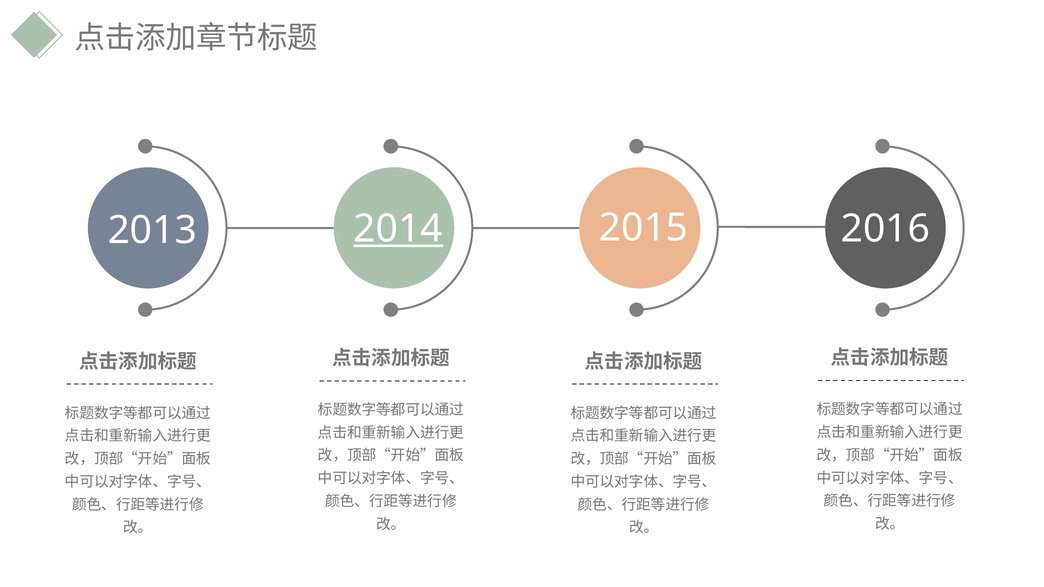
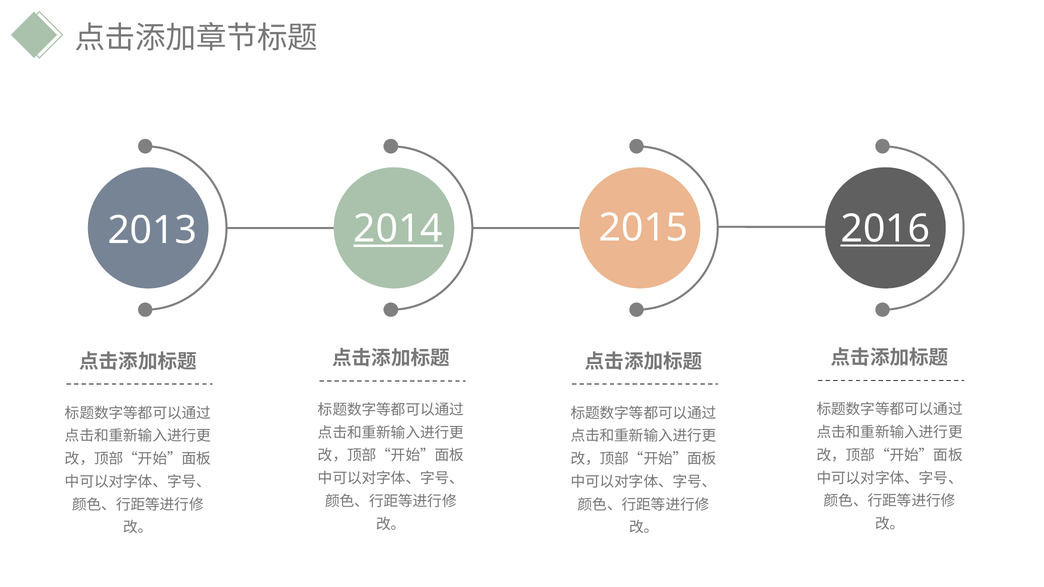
2016 underline: none -> present
